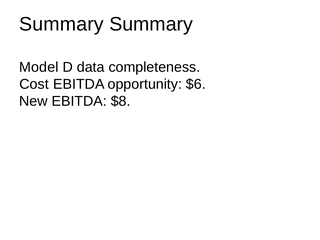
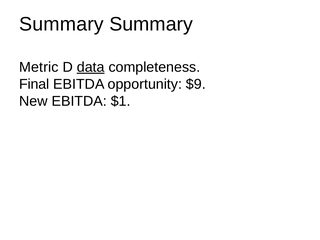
Model: Model -> Metric
data underline: none -> present
Cost: Cost -> Final
$6: $6 -> $9
$8: $8 -> $1
